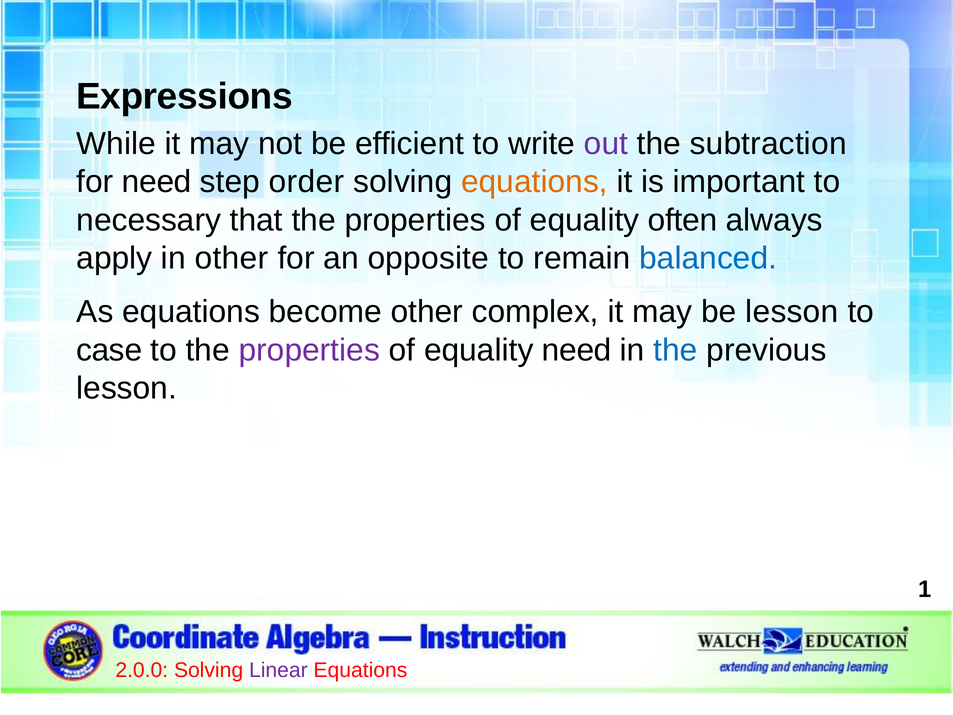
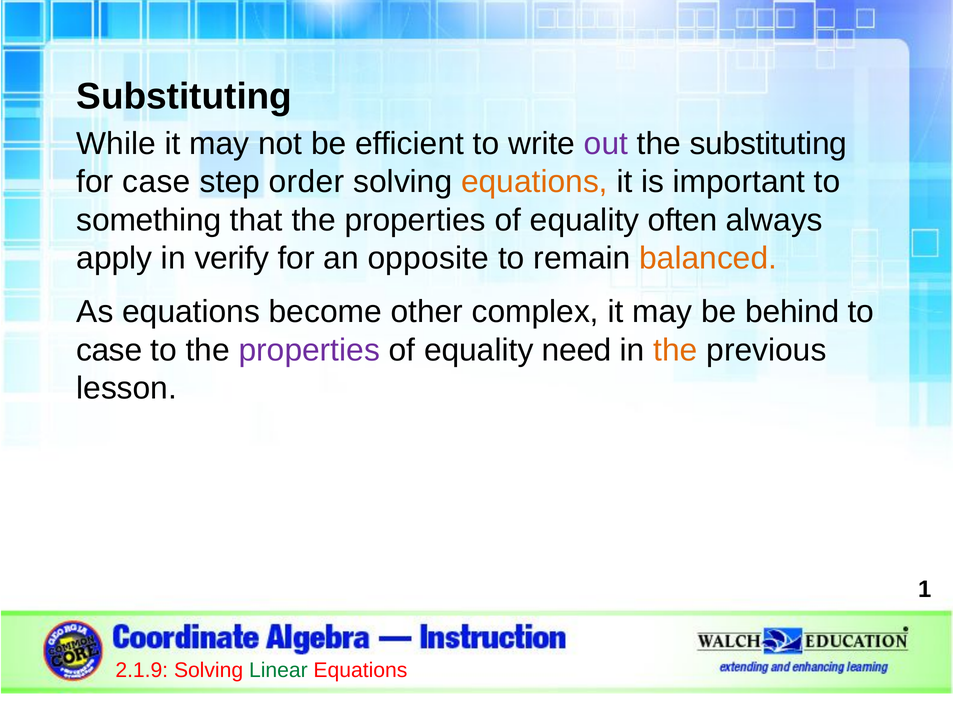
Expressions at (184, 96): Expressions -> Substituting
the subtraction: subtraction -> substituting
for need: need -> case
necessary: necessary -> something
in other: other -> verify
balanced colour: blue -> orange
be lesson: lesson -> behind
the at (676, 350) colour: blue -> orange
2.0.0: 2.0.0 -> 2.1.9
Linear colour: purple -> green
